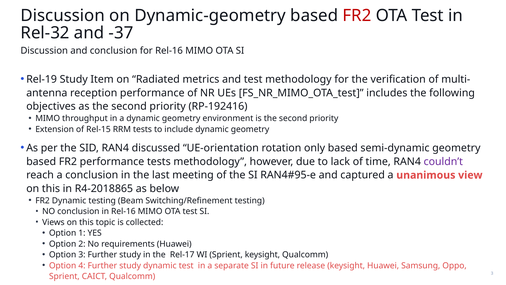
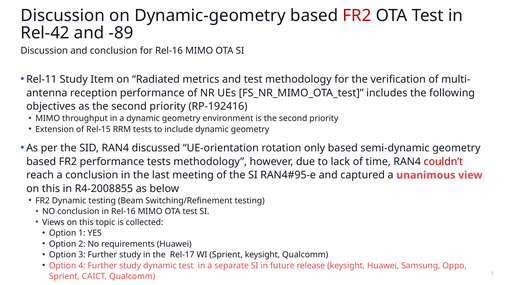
Rel-32: Rel-32 -> Rel-42
-37: -37 -> -89
Rel-19: Rel-19 -> Rel-11
couldn’t colour: purple -> red
R4-2018865: R4-2018865 -> R4-2008855
